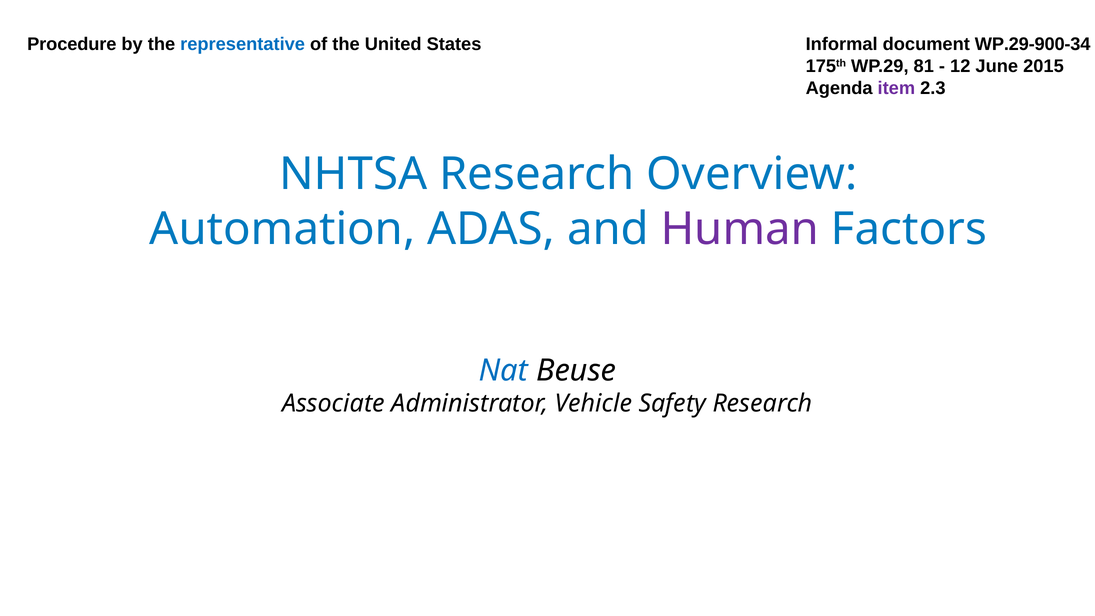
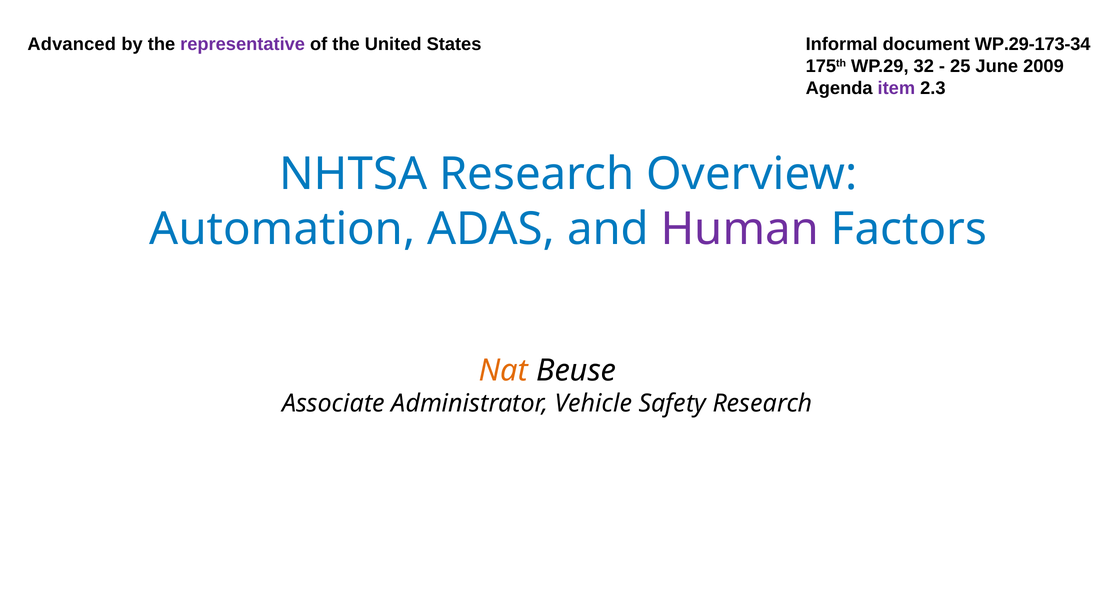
Procedure: Procedure -> Advanced
representative colour: blue -> purple
WP.29-900-34: WP.29-900-34 -> WP.29-173-34
81: 81 -> 32
12: 12 -> 25
2015: 2015 -> 2009
Nat colour: blue -> orange
